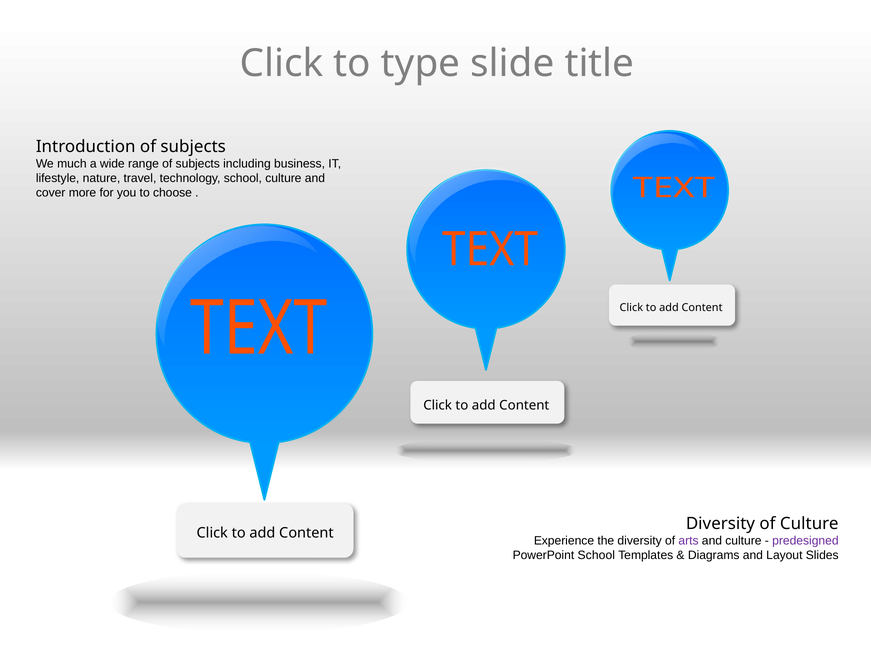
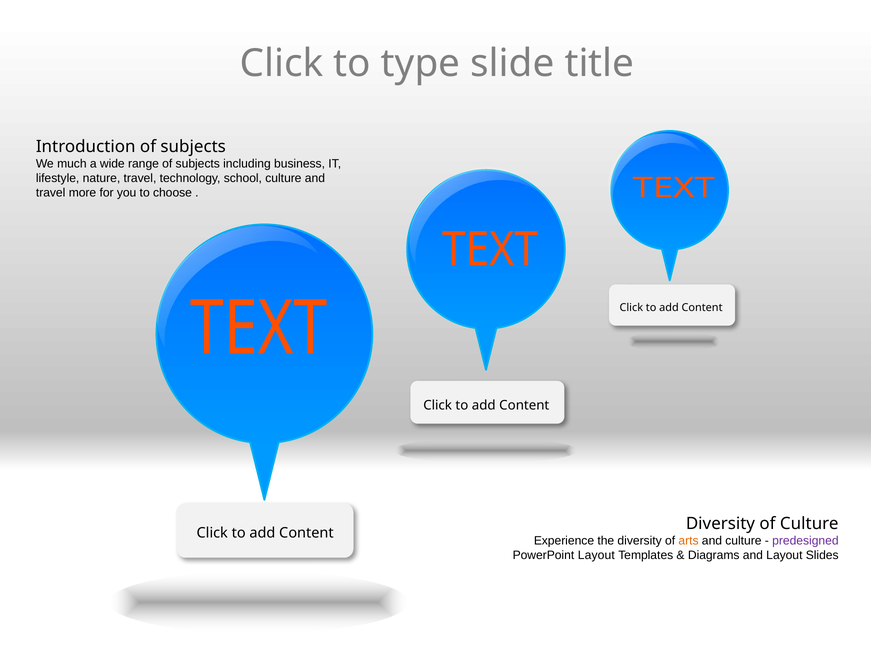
cover at (51, 193): cover -> travel
arts colour: purple -> orange
PowerPoint School: School -> Layout
